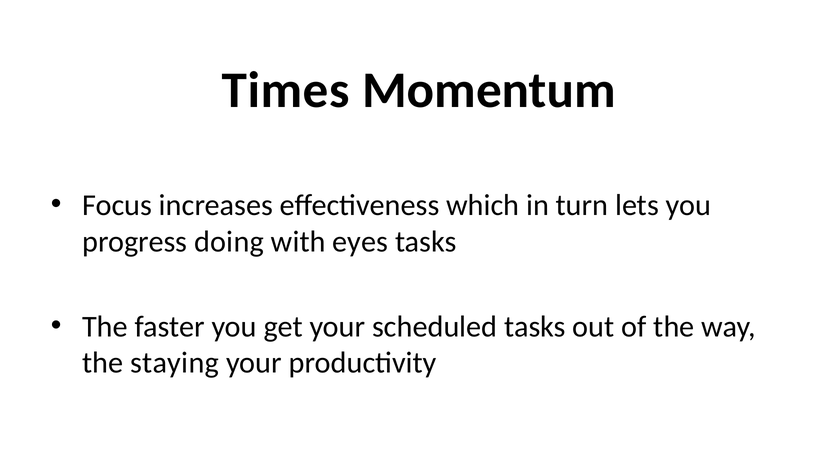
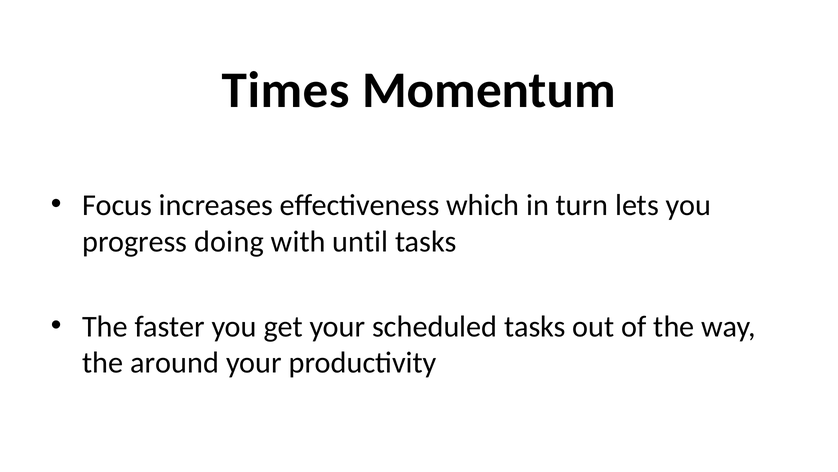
eyes: eyes -> until
staying: staying -> around
